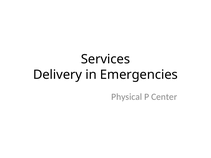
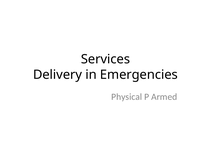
Center: Center -> Armed
